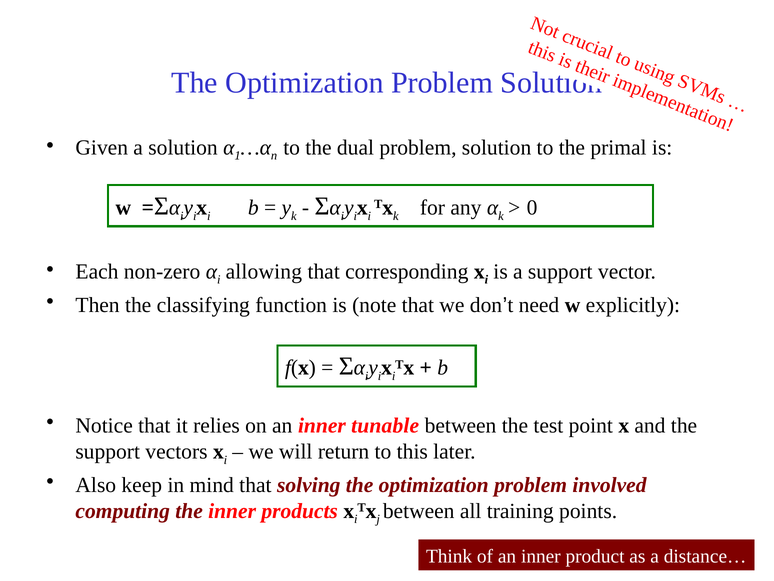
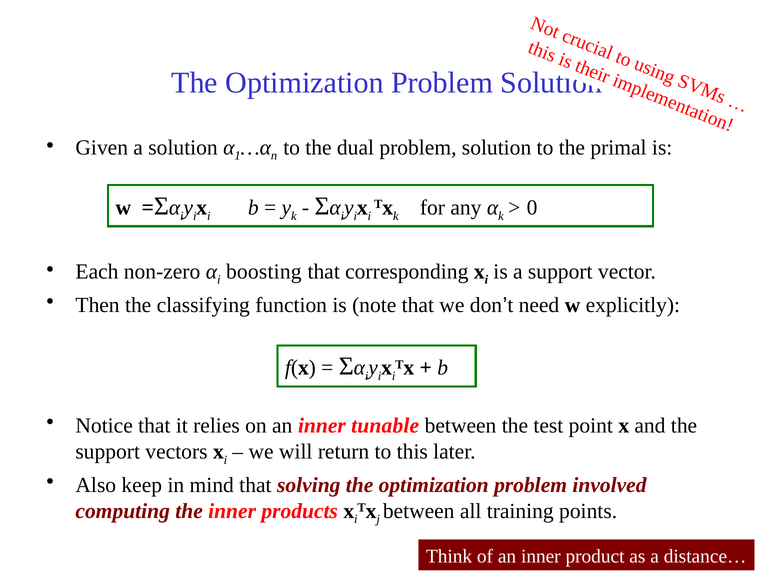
allowing: allowing -> boosting
